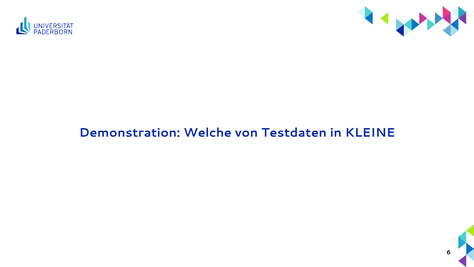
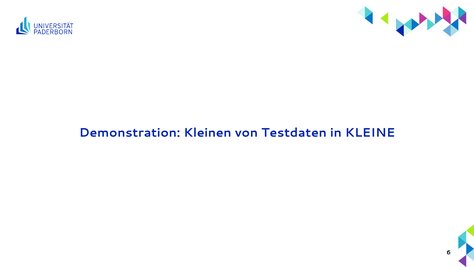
Welche: Welche -> Kleinen
